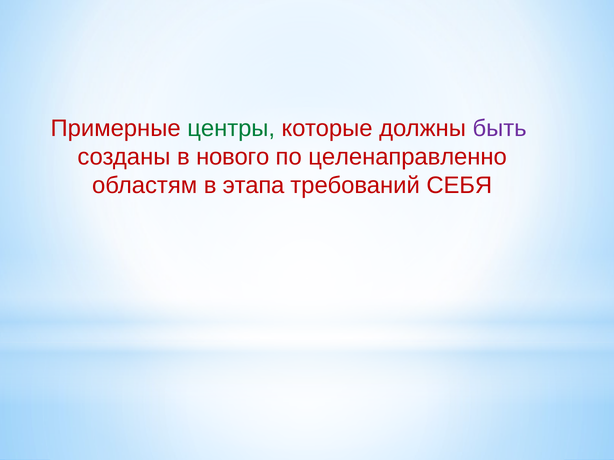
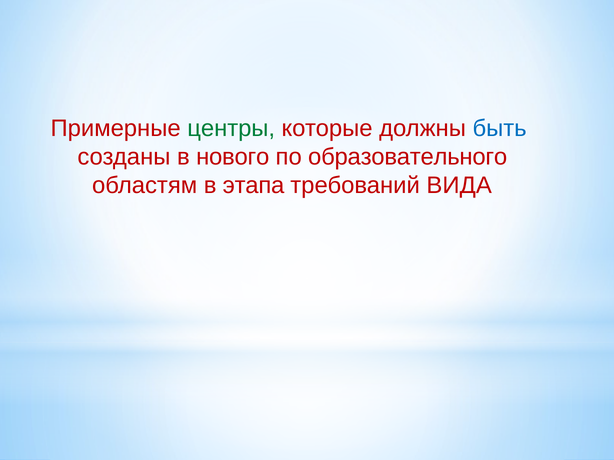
быть colour: purple -> blue
целенаправленно: целенаправленно -> образовательного
СЕБЯ: СЕБЯ -> ВИДА
